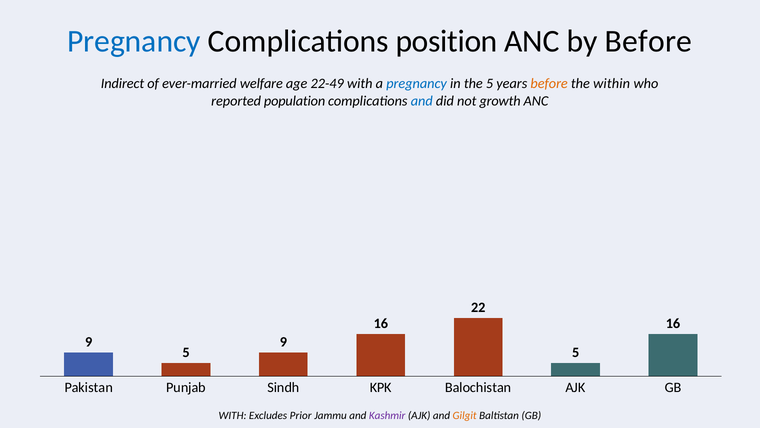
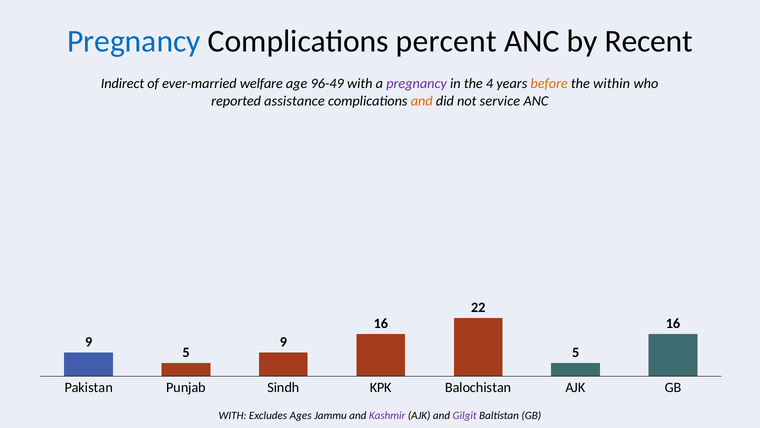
position: position -> percent
by Before: Before -> Recent
22-49: 22-49 -> 96-49
pregnancy at (417, 84) colour: blue -> purple
the 5: 5 -> 4
population: population -> assistance
and at (422, 101) colour: blue -> orange
growth: growth -> service
Prior: Prior -> Ages
Gilgit colour: orange -> purple
